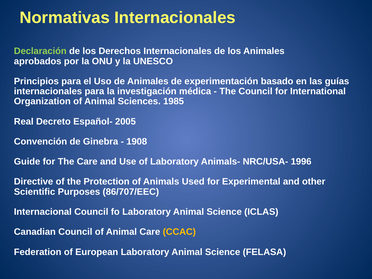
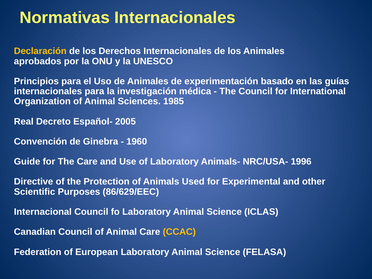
Declaración colour: light green -> yellow
1908: 1908 -> 1960
86/707/EEC: 86/707/EEC -> 86/629/EEC
